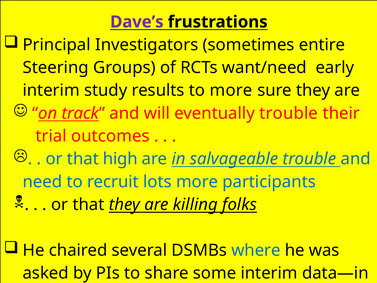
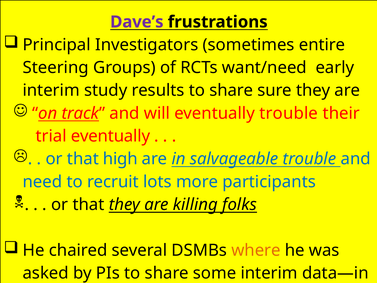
results to more: more -> share
trial outcomes: outcomes -> eventually
where colour: blue -> orange
